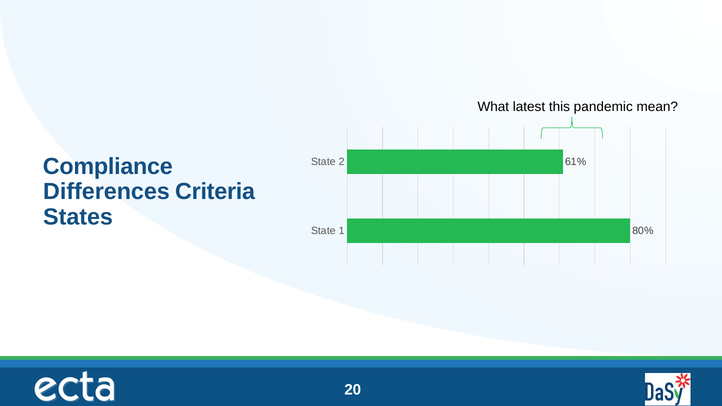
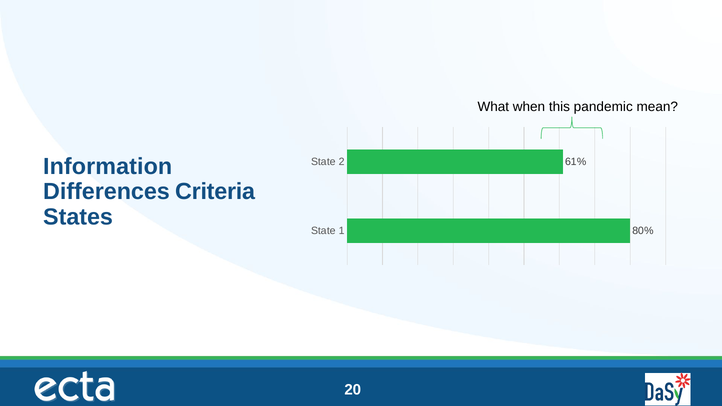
latest: latest -> when
Compliance: Compliance -> Information
